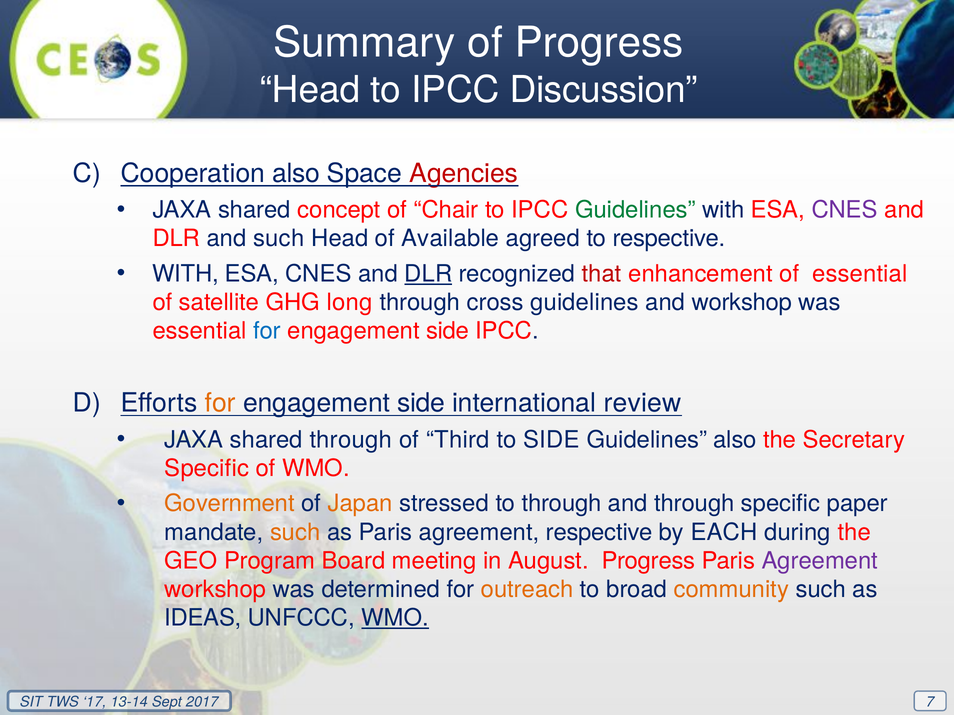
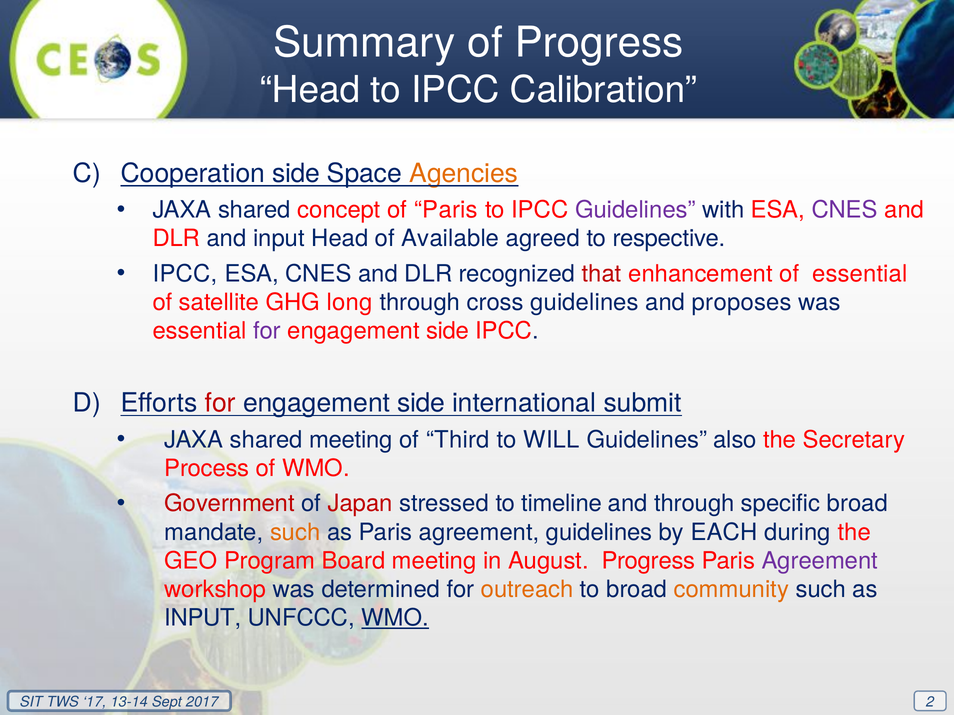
Discussion: Discussion -> Calibration
Cooperation also: also -> side
Agencies colour: red -> orange
of Chair: Chair -> Paris
Guidelines at (635, 210) colour: green -> purple
and such: such -> input
WITH at (185, 274): WITH -> IPCC
DLR at (428, 274) underline: present -> none
and workshop: workshop -> proposes
for at (267, 331) colour: blue -> purple
for at (220, 403) colour: orange -> red
review: review -> submit
shared through: through -> meeting
to SIDE: SIDE -> WILL
Specific at (207, 469): Specific -> Process
Government colour: orange -> red
Japan colour: orange -> red
to through: through -> timeline
specific paper: paper -> broad
agreement respective: respective -> guidelines
IDEAS at (203, 618): IDEAS -> INPUT
7: 7 -> 2
